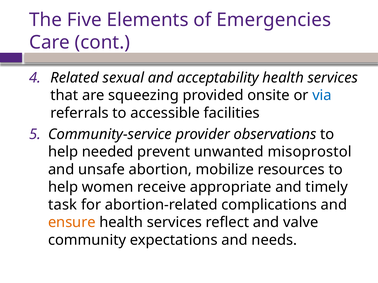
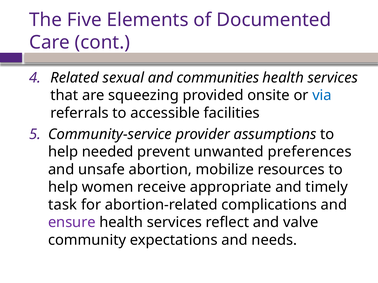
Emergencies: Emergencies -> Documented
acceptability: acceptability -> communities
observations: observations -> assumptions
misoprostol: misoprostol -> preferences
ensure colour: orange -> purple
